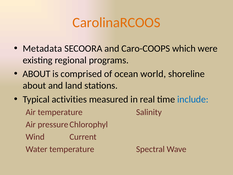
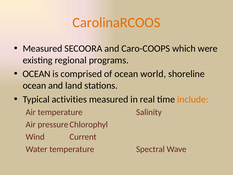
Metadata at (42, 48): Metadata -> Measured
ABOUT at (37, 74): ABOUT -> OCEAN
about at (34, 85): about -> ocean
include colour: blue -> orange
